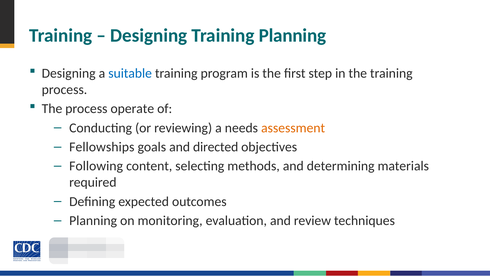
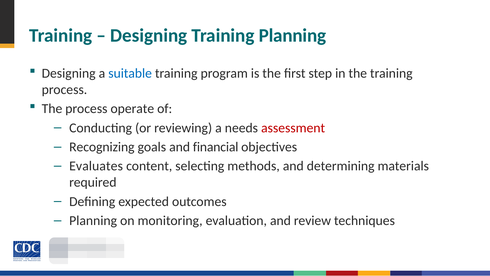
assessment colour: orange -> red
Fellowships: Fellowships -> Recognizing
directed: directed -> financial
Following: Following -> Evaluates
